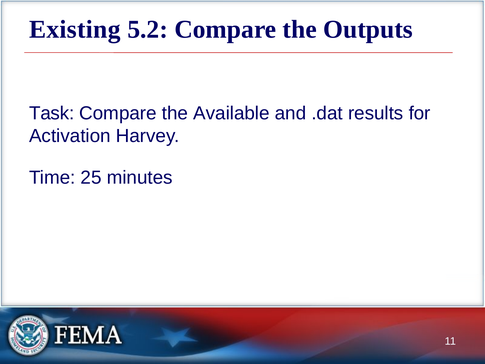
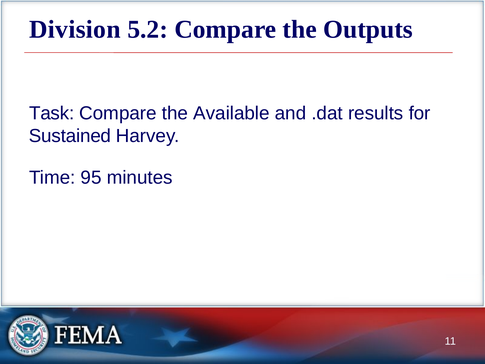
Existing: Existing -> Division
Activation: Activation -> Sustained
25: 25 -> 95
